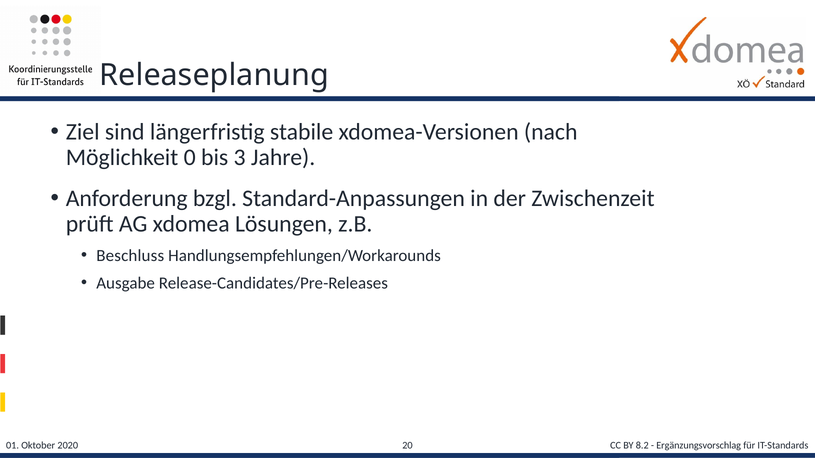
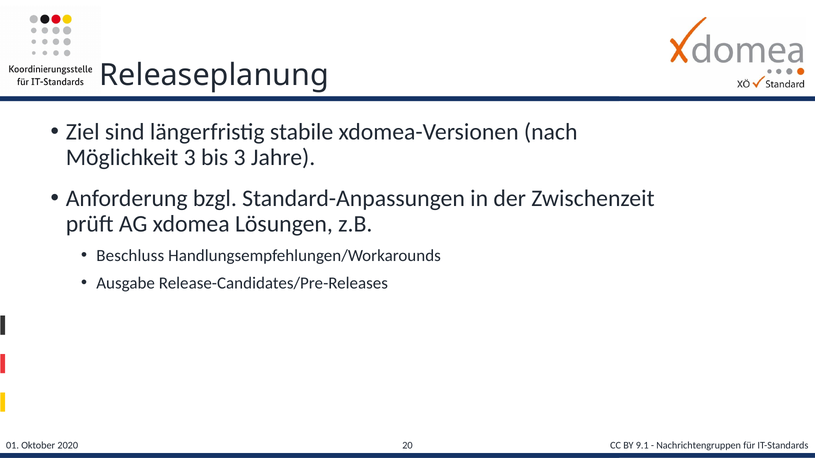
Möglichkeit 0: 0 -> 3
8.2: 8.2 -> 9.1
Ergänzungsvorschlag: Ergänzungsvorschlag -> Nachrichtengruppen
